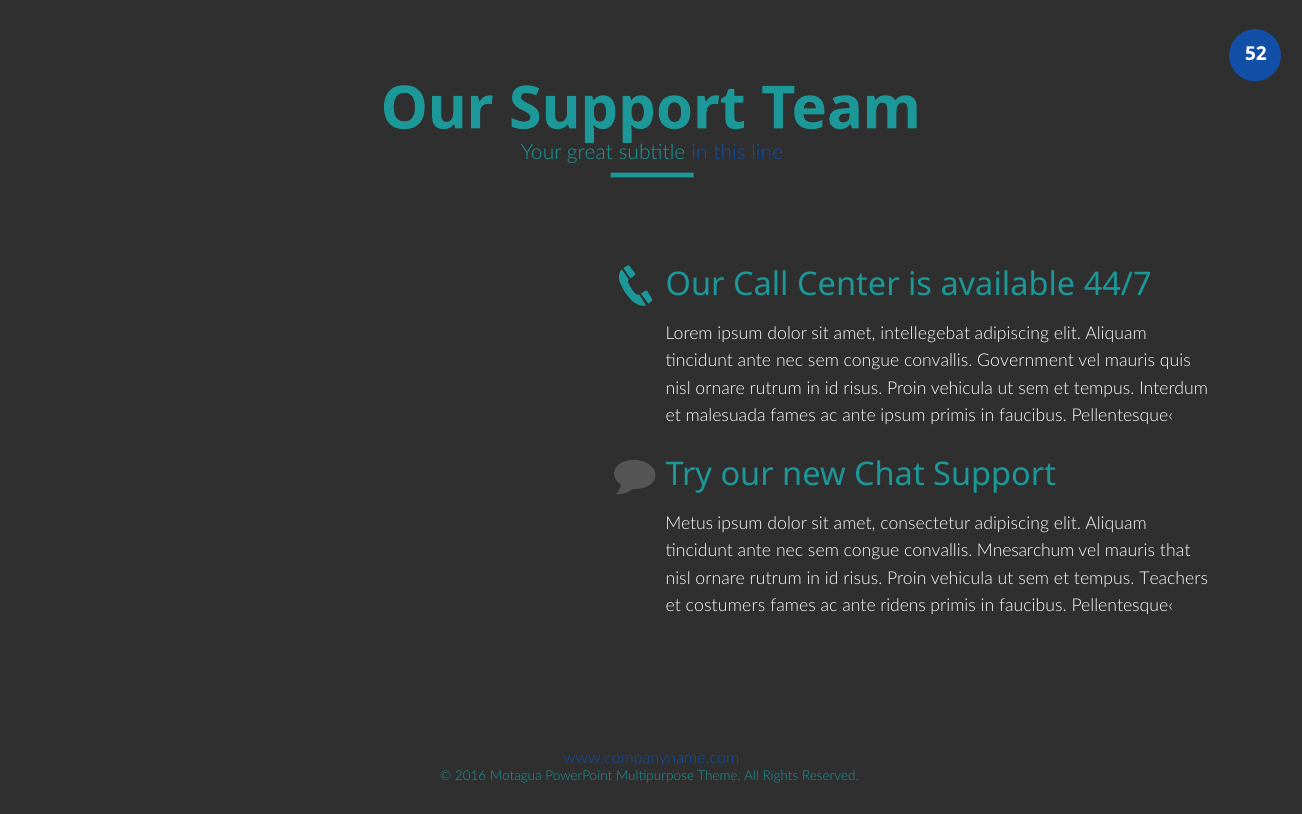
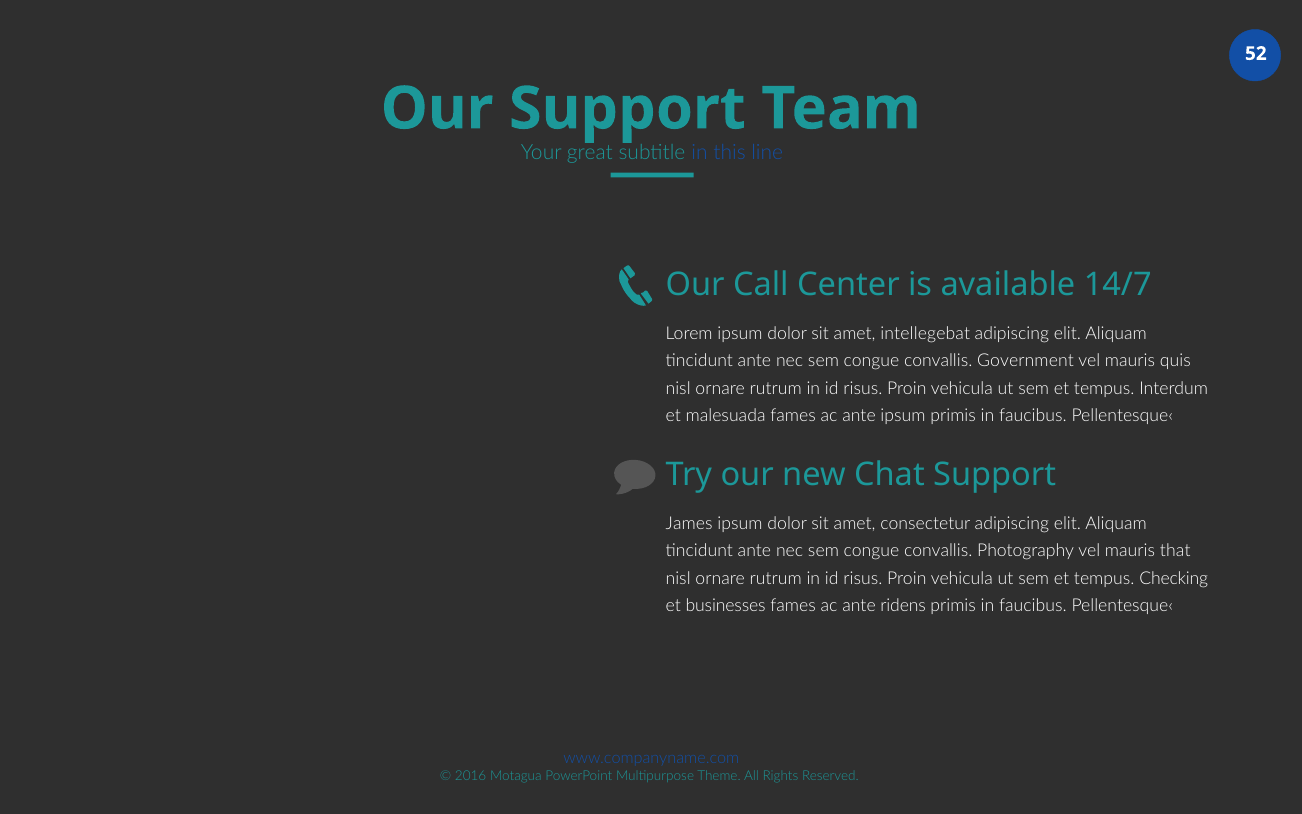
44/7: 44/7 -> 14/7
Metus: Metus -> James
Mnesarchum: Mnesarchum -> Photography
Teachers: Teachers -> Checking
costumers: costumers -> businesses
